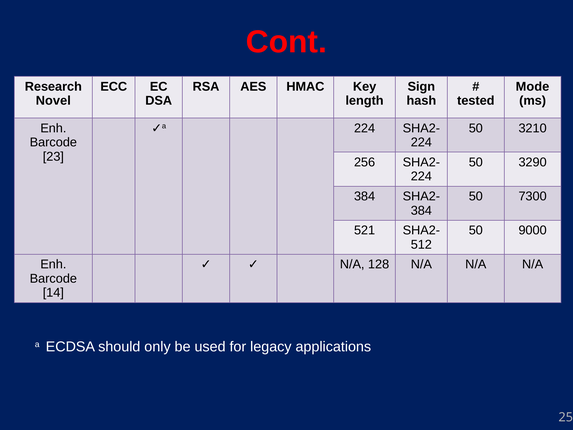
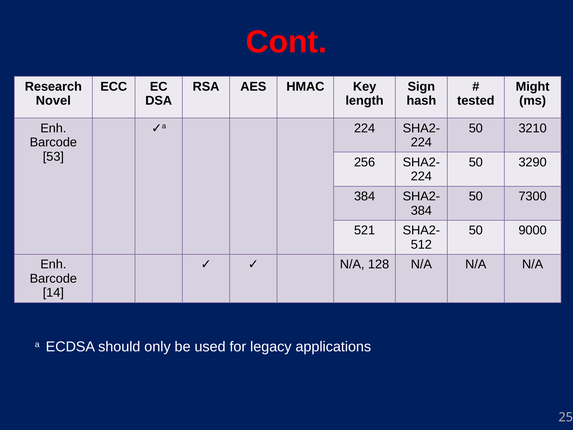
Mode: Mode -> Might
23: 23 -> 53
